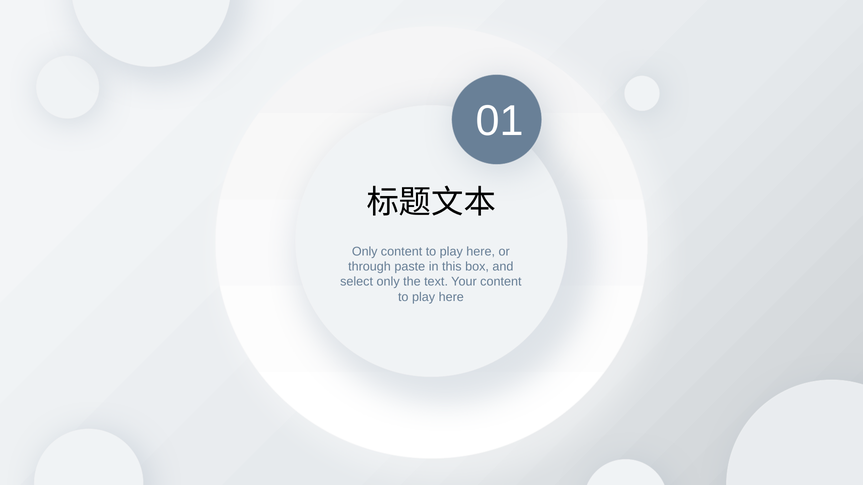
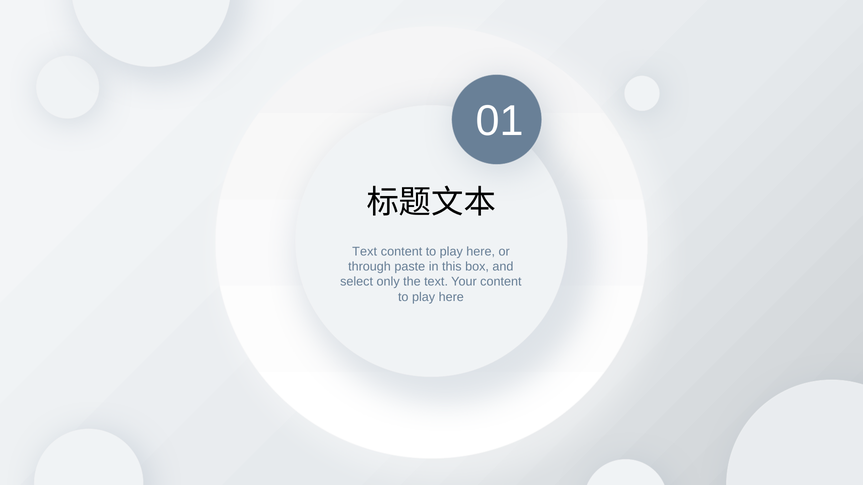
Only at (365, 252): Only -> Text
